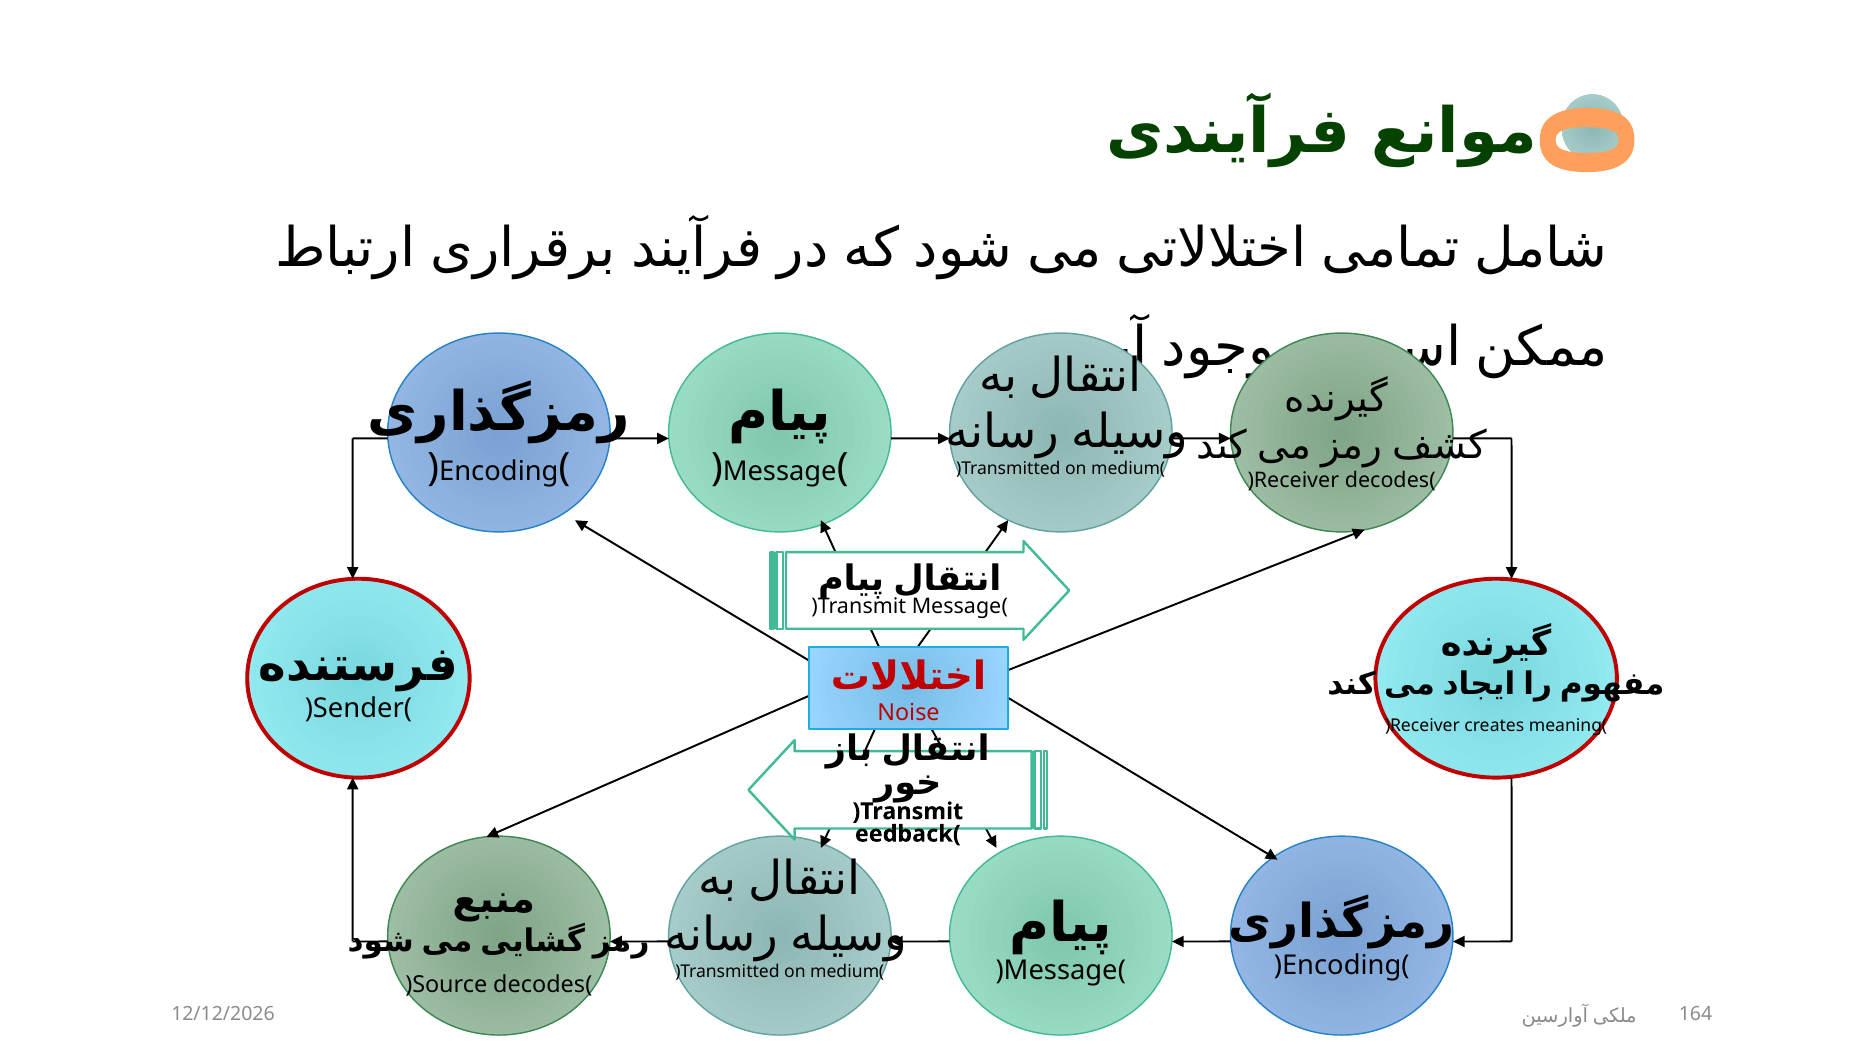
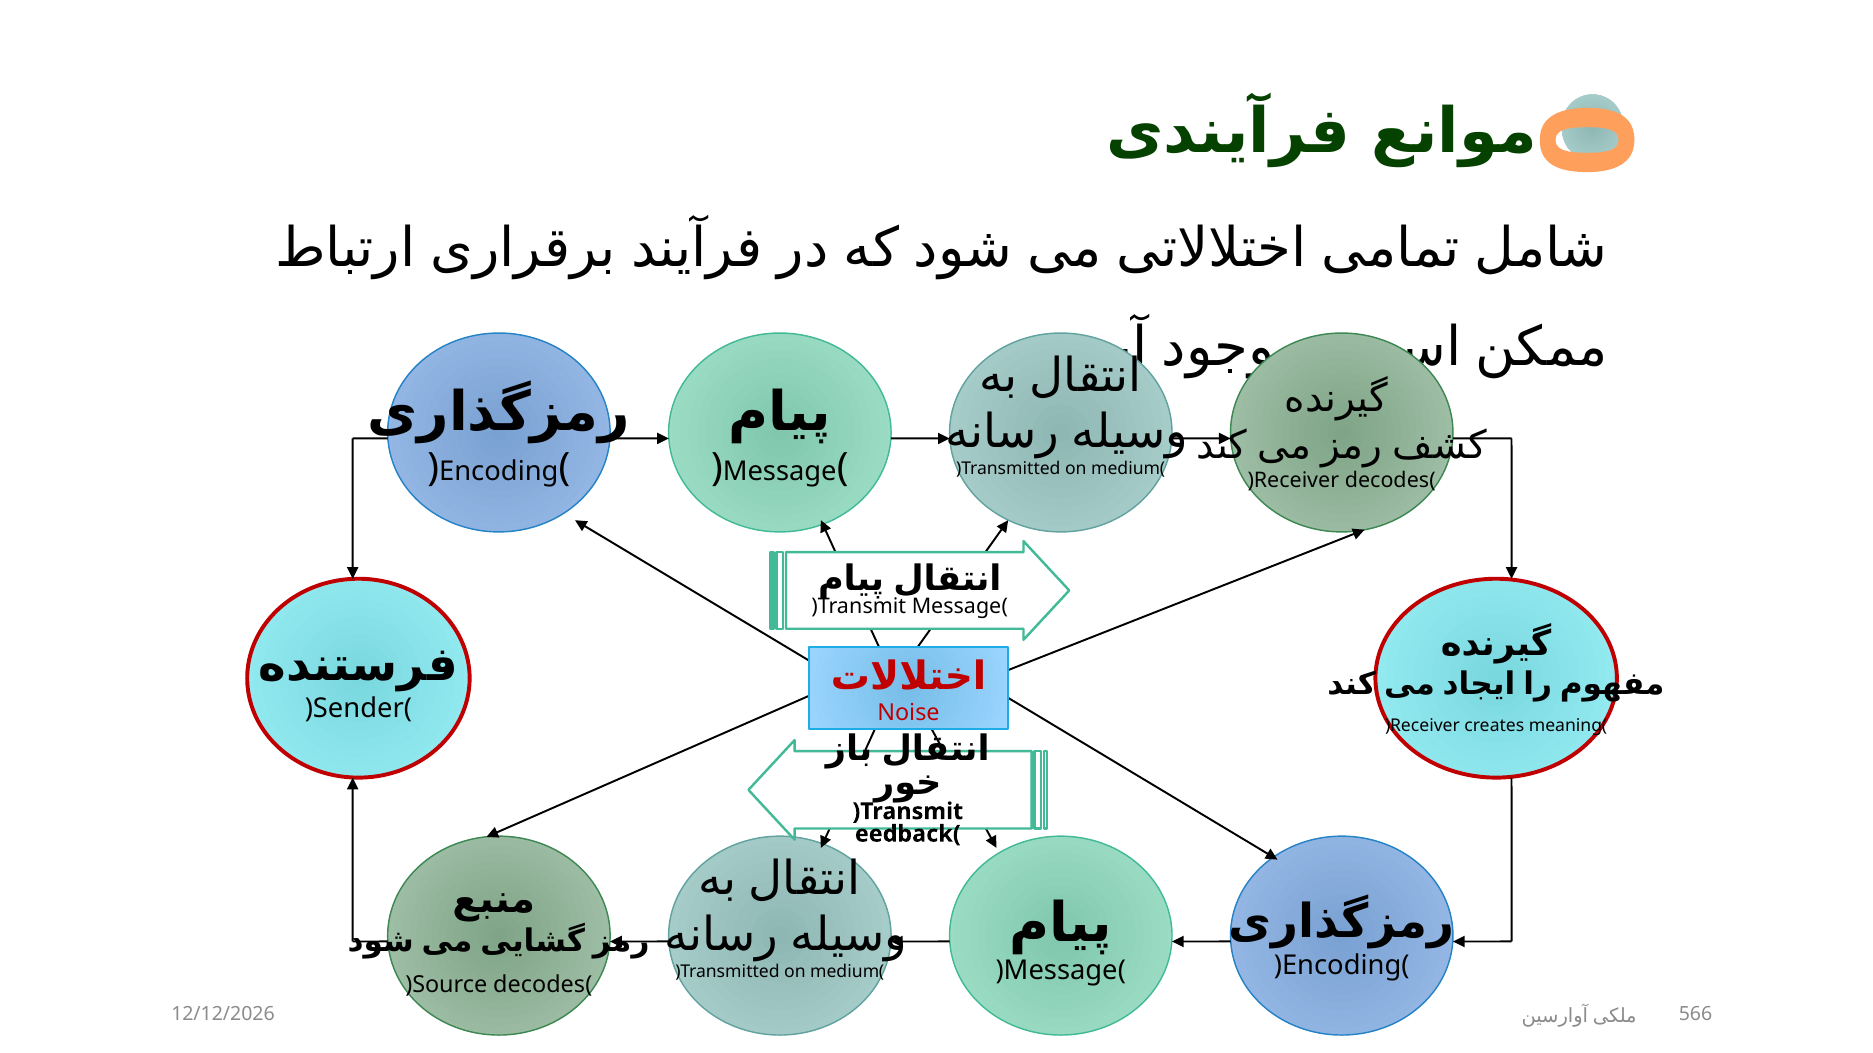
164: 164 -> 566
